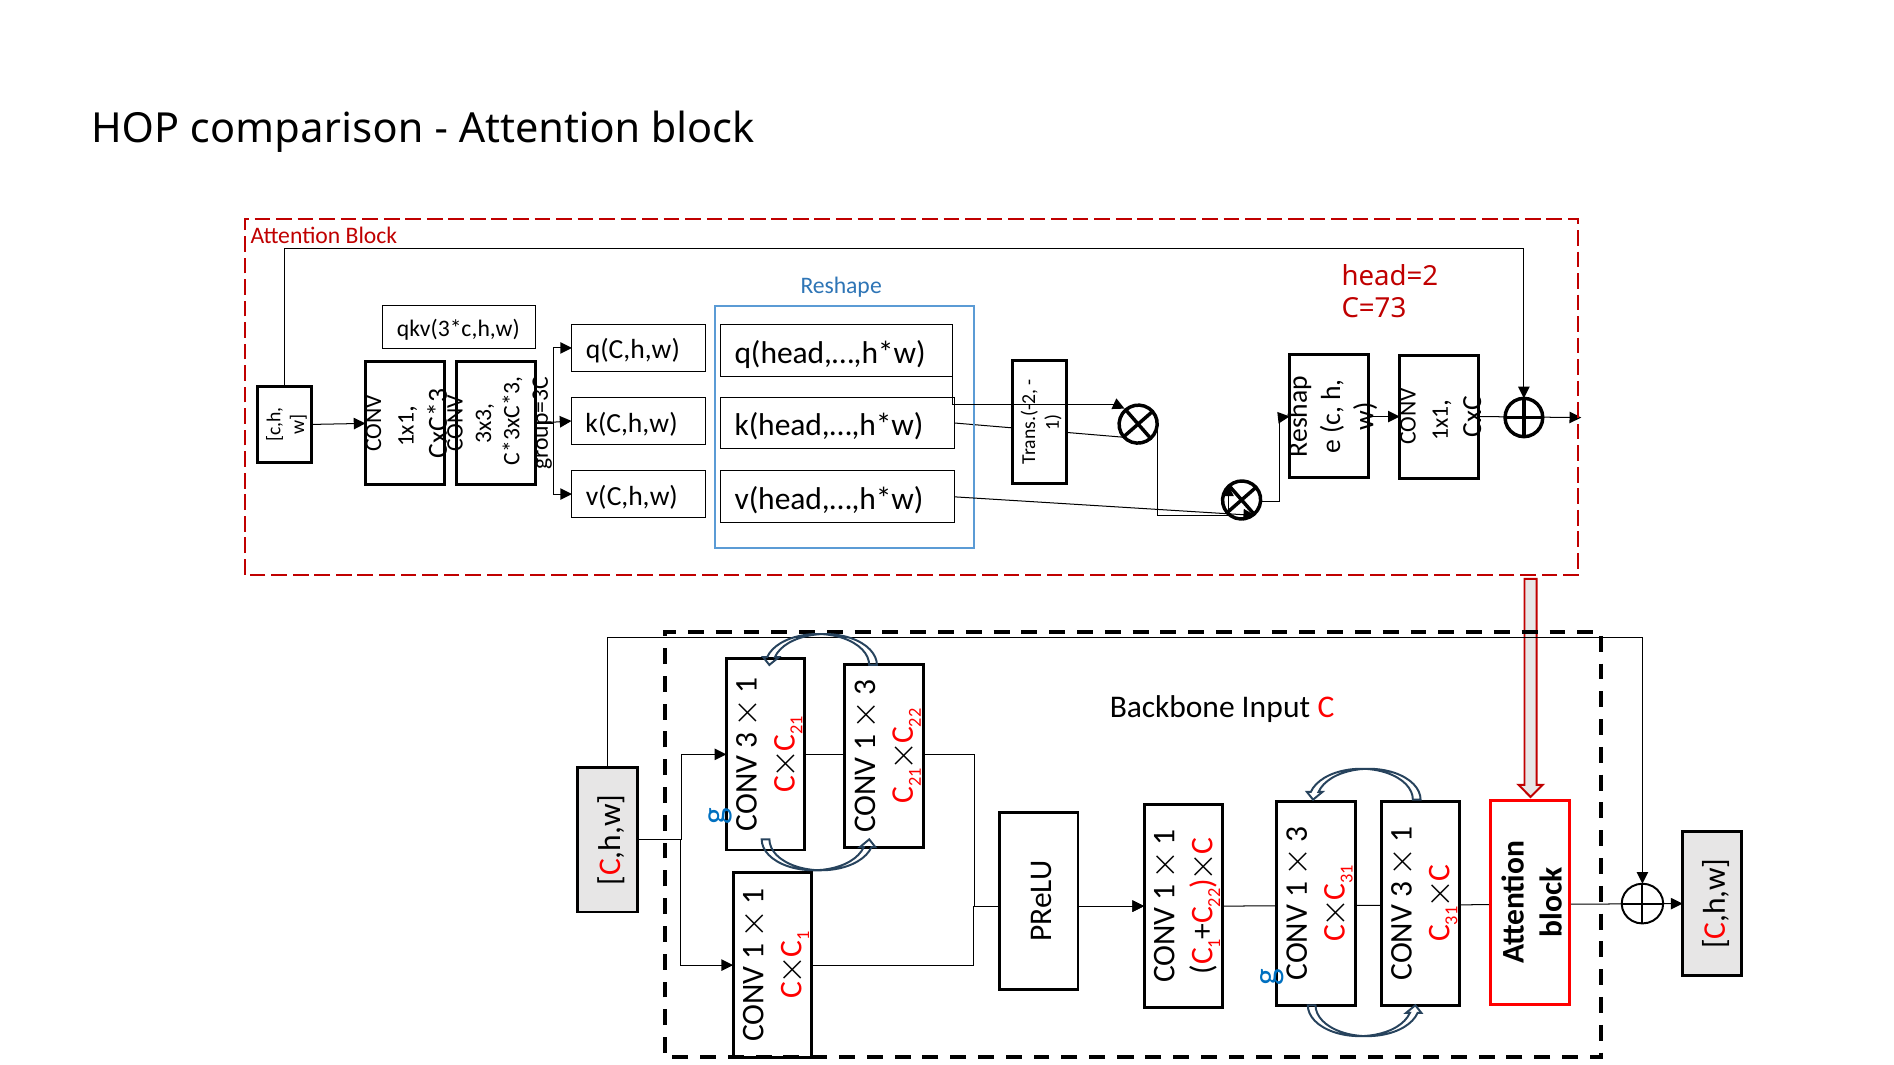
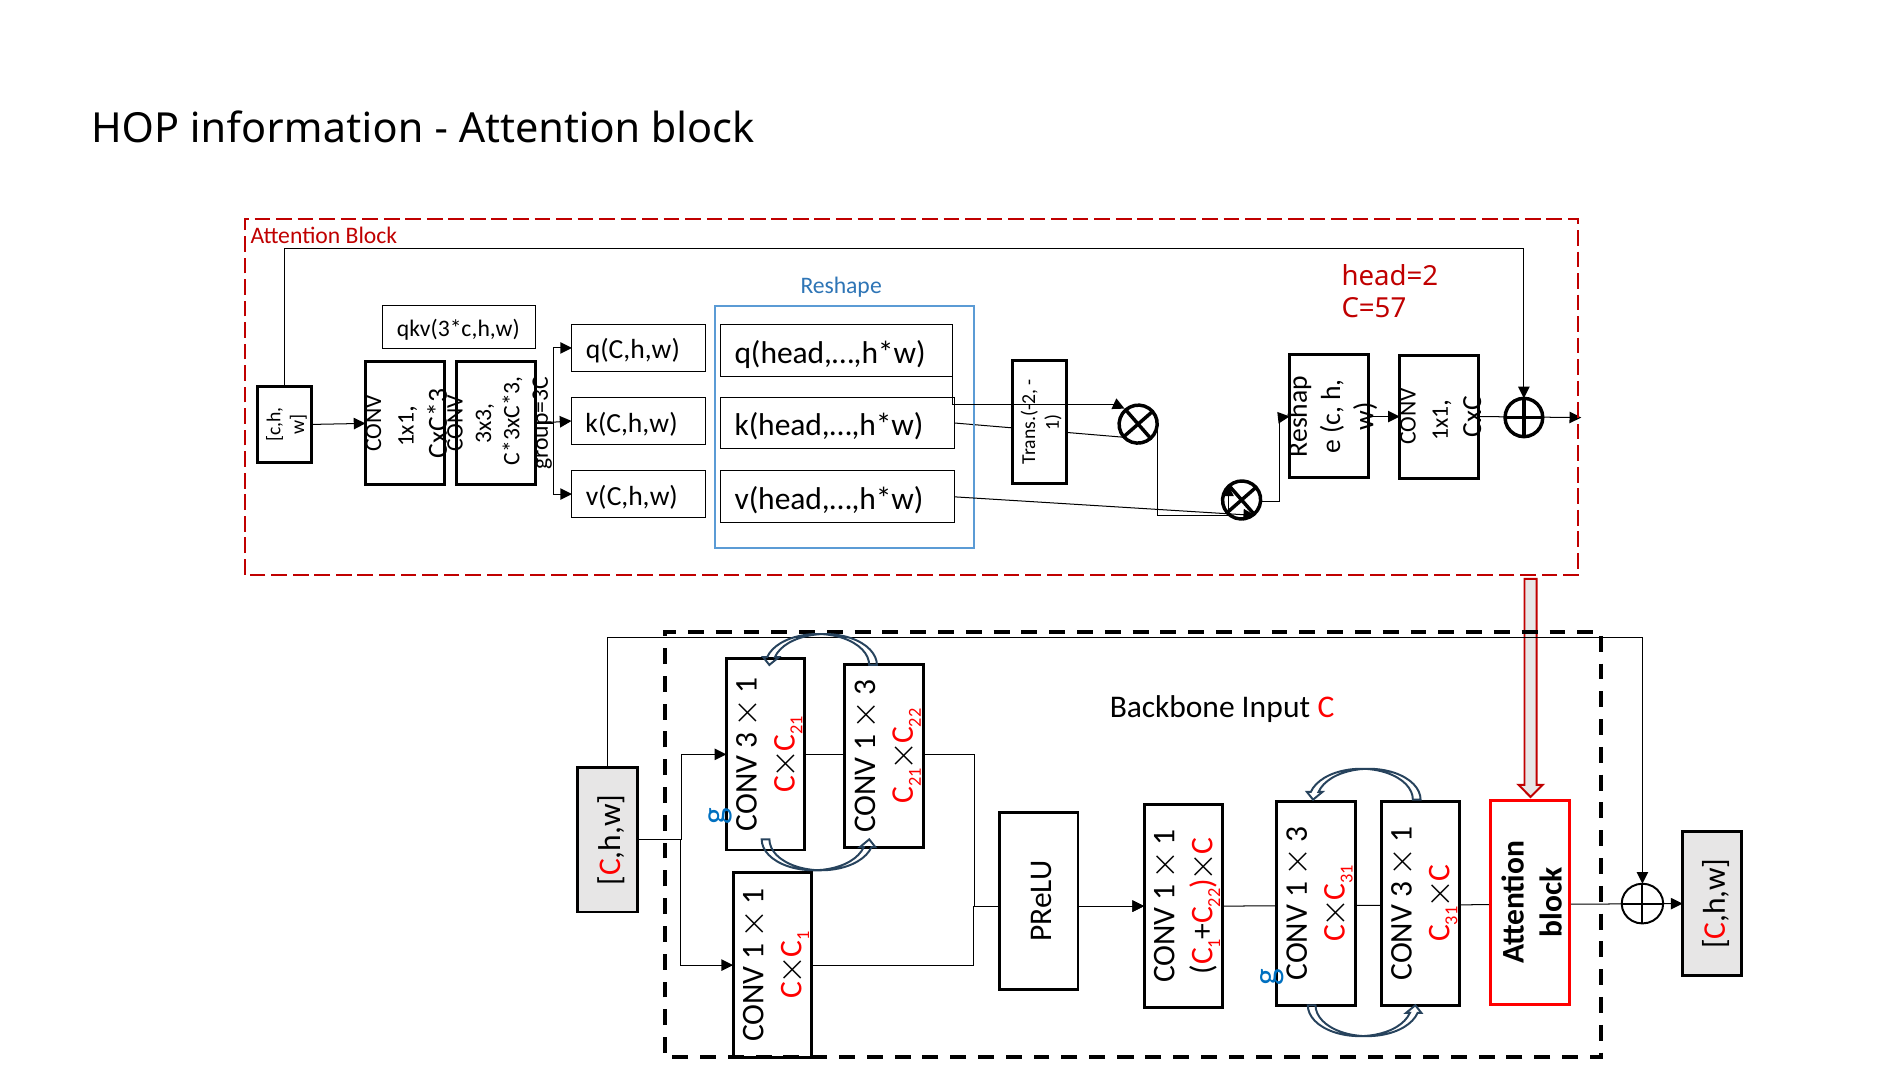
comparison: comparison -> information
C=73: C=73 -> C=57
